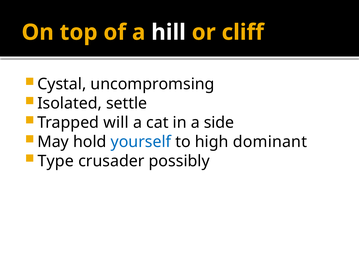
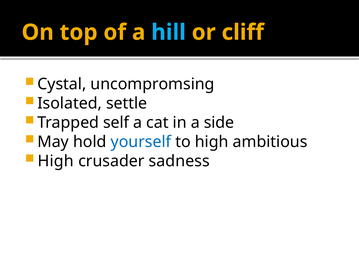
hill colour: white -> light blue
will: will -> self
dominant: dominant -> ambitious
Type at (56, 161): Type -> High
possibly: possibly -> sadness
